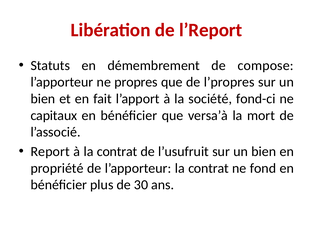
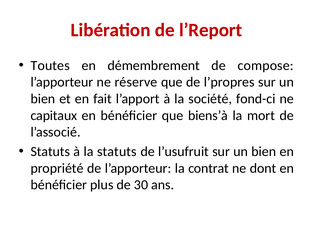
Statuts: Statuts -> Toutes
propres: propres -> réserve
versa’à: versa’à -> biens’à
Report at (50, 152): Report -> Statuts
à la contrat: contrat -> statuts
fond: fond -> dont
